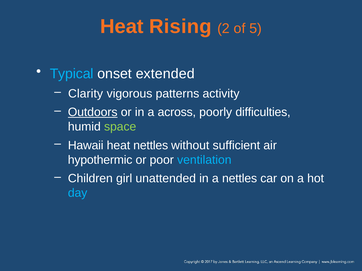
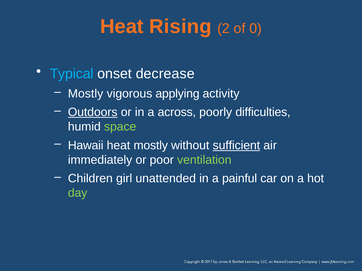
5: 5 -> 0
extended: extended -> decrease
Clarity at (86, 94): Clarity -> Mostly
patterns: patterns -> applying
heat nettles: nettles -> mostly
sufficient underline: none -> present
hypothermic: hypothermic -> immediately
ventilation colour: light blue -> light green
a nettles: nettles -> painful
day colour: light blue -> light green
